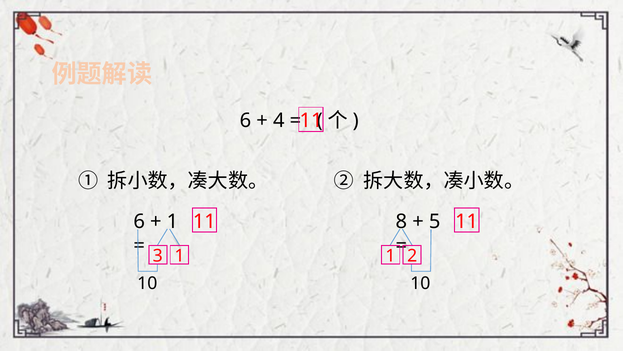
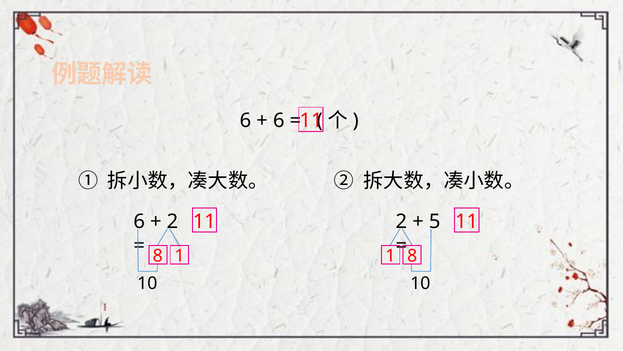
4 at (279, 120): 4 -> 6
1 at (172, 221): 1 -> 2
11 8: 8 -> 2
3 at (158, 256): 3 -> 8
1 2: 2 -> 8
